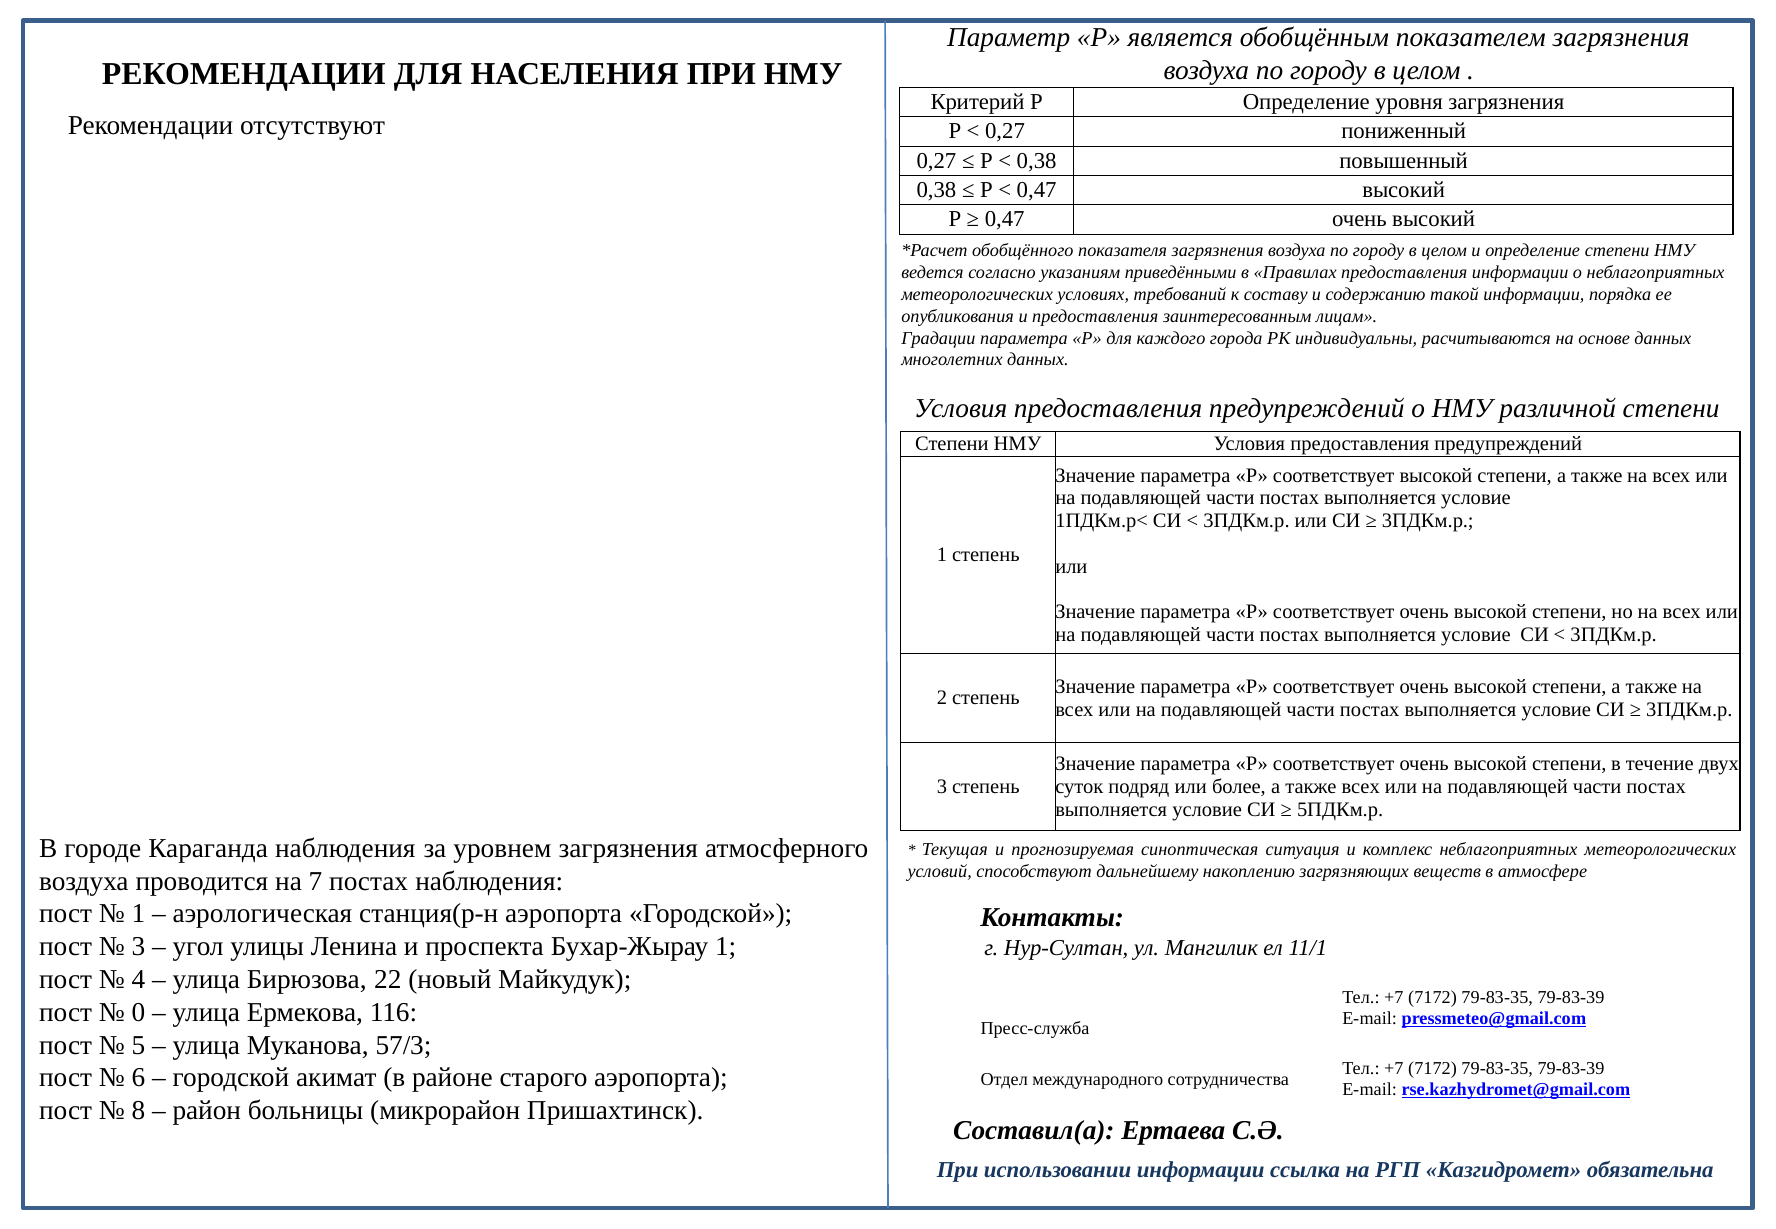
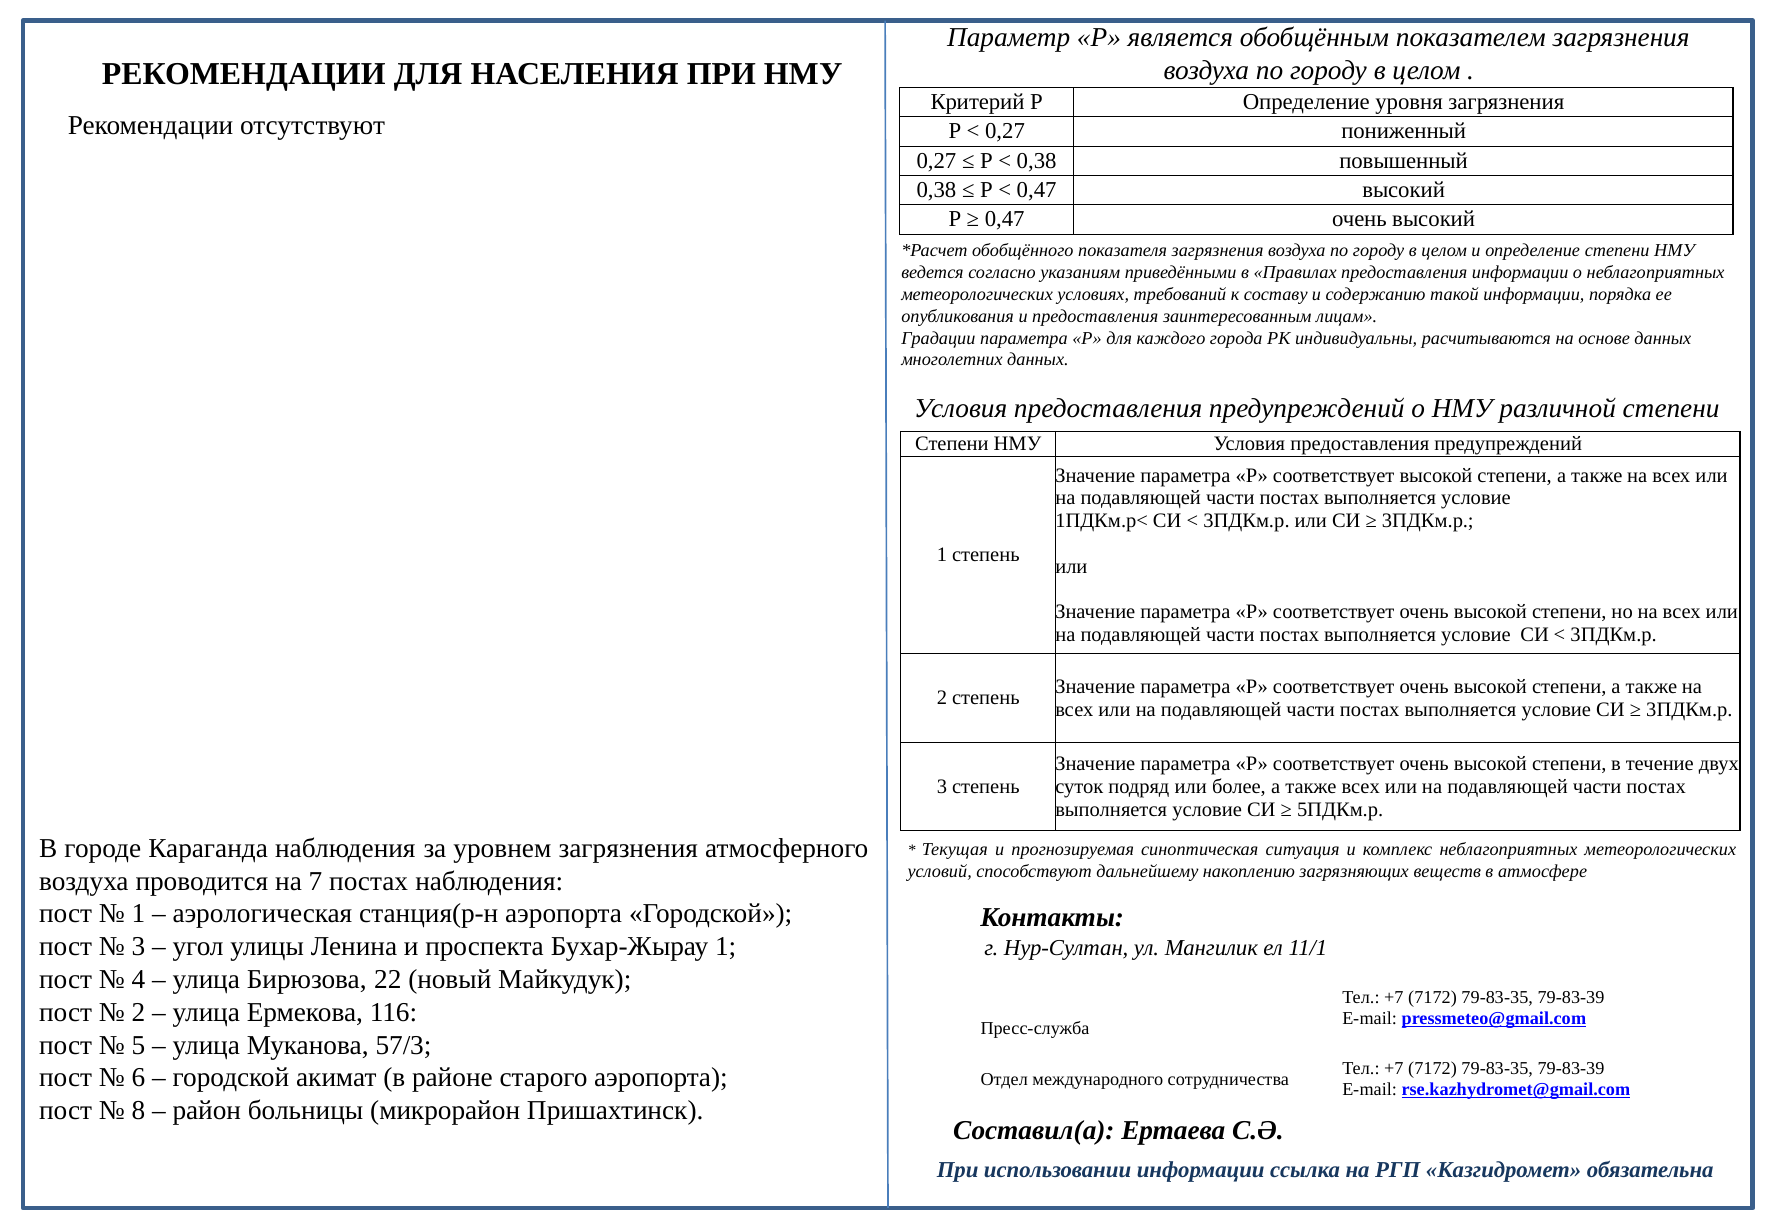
0 at (138, 1013): 0 -> 2
